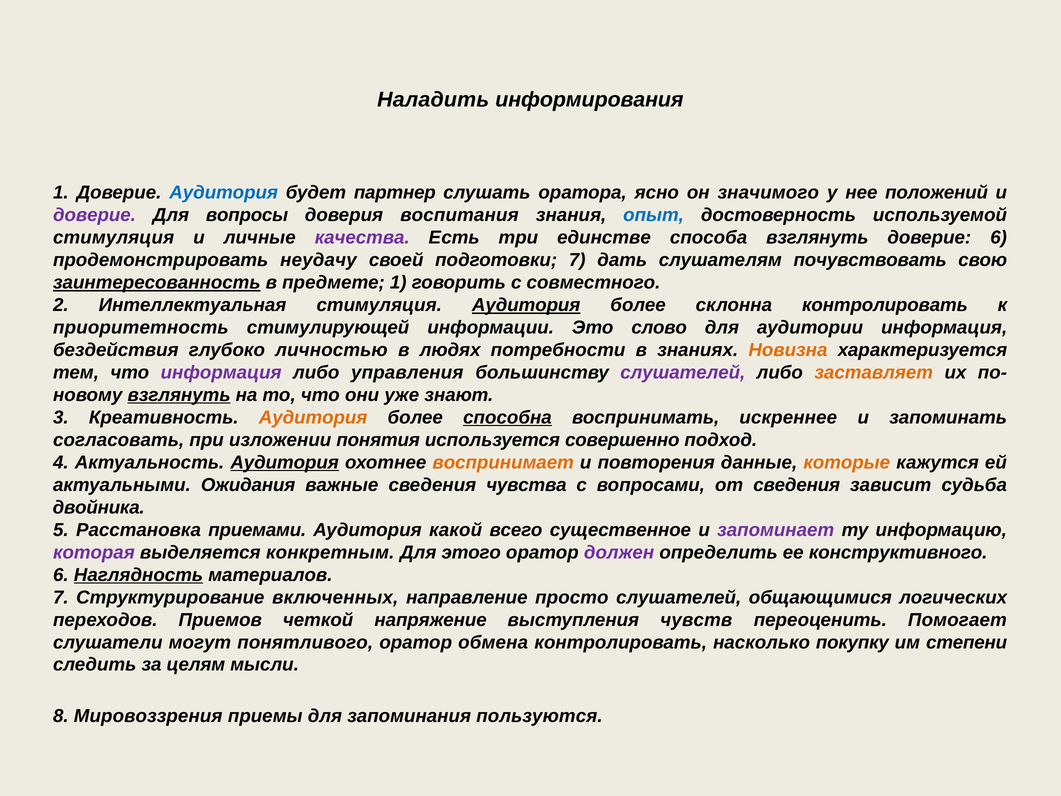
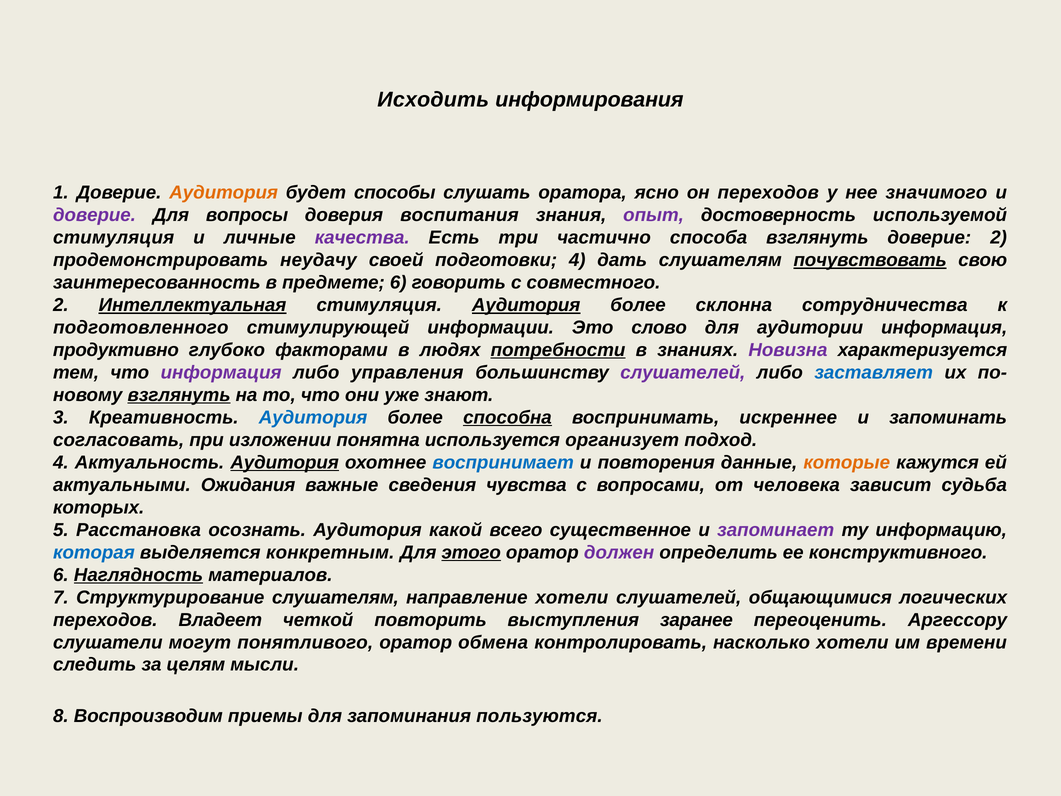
Наладить: Наладить -> Исходить
Аудитория at (224, 193) colour: blue -> orange
партнер: партнер -> способы
он значимого: значимого -> переходов
положений: положений -> значимого
опыт colour: blue -> purple
единстве: единстве -> частично
доверие 6: 6 -> 2
подготовки 7: 7 -> 4
почувствовать underline: none -> present
заинтересованность underline: present -> none
предмете 1: 1 -> 6
Интеллектуальная underline: none -> present
склонна контролировать: контролировать -> сотрудничества
приоритетность: приоритетность -> подготовленного
бездействия: бездействия -> продуктивно
личностью: личностью -> факторами
потребности underline: none -> present
Новизна colour: orange -> purple
заставляет colour: orange -> blue
Аудитория at (313, 417) colour: orange -> blue
понятия: понятия -> понятна
совершенно: совершенно -> организует
воспринимает colour: orange -> blue
от сведения: сведения -> человека
двойника: двойника -> которых
приемами: приемами -> осознать
которая colour: purple -> blue
этого underline: none -> present
Структурирование включенных: включенных -> слушателям
направление просто: просто -> хотели
Приемов: Приемов -> Владеет
напряжение: напряжение -> повторить
чувств: чувств -> заранее
Помогает: Помогает -> Аргессору
насколько покупку: покупку -> хотели
степени: степени -> времени
Мировоззрения: Мировоззрения -> Воспроизводим
